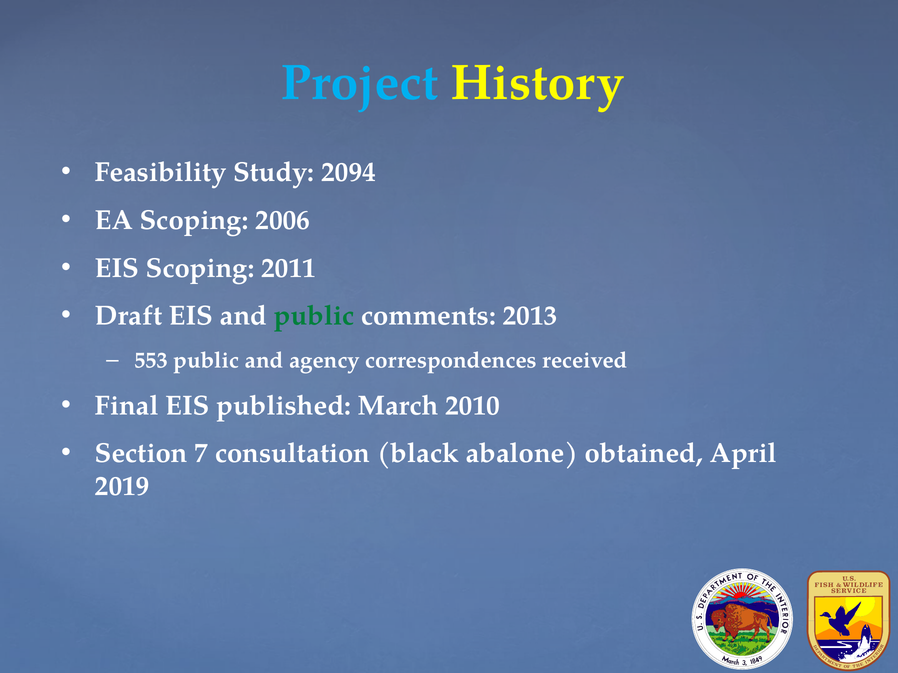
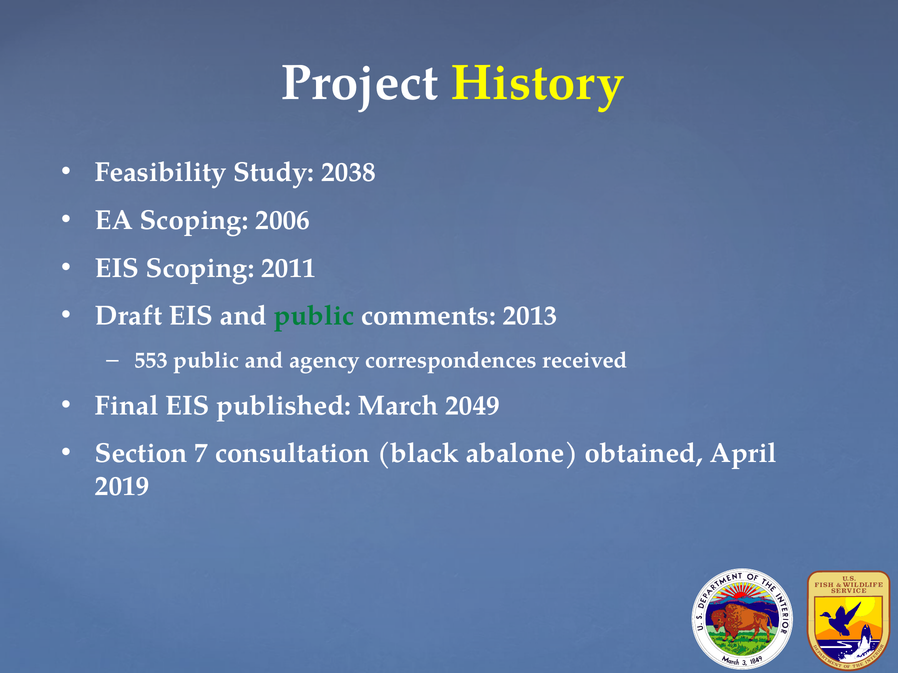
Project colour: light blue -> white
2094: 2094 -> 2038
2010: 2010 -> 2049
